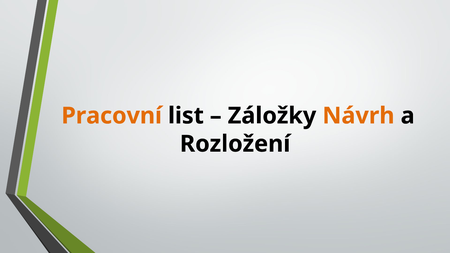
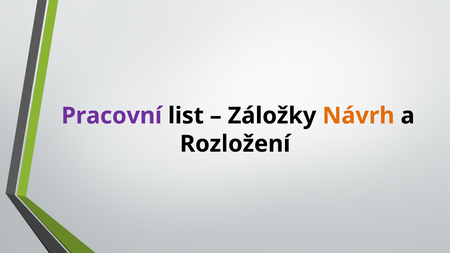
Pracovní colour: orange -> purple
